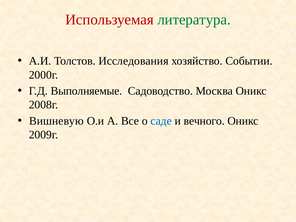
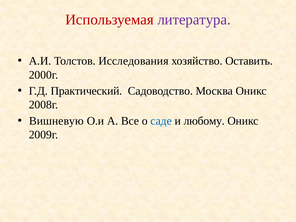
литература colour: green -> purple
Событии: Событии -> Оставить
Выполняемые: Выполняемые -> Практический
вечного: вечного -> любому
